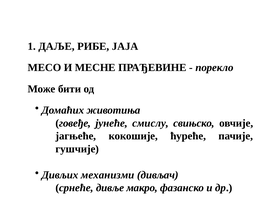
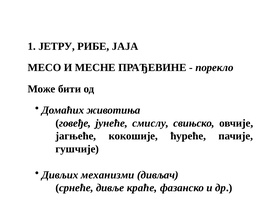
ДАЉЕ: ДАЉЕ -> ЈЕТРУ
макро: макро -> краће
